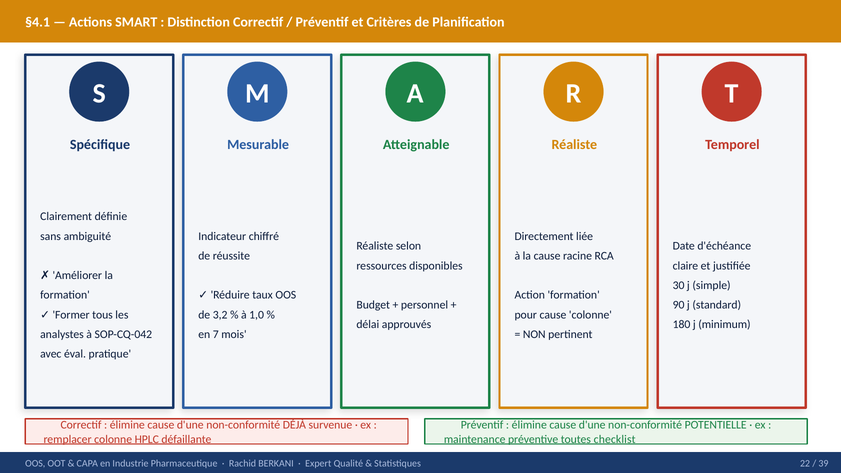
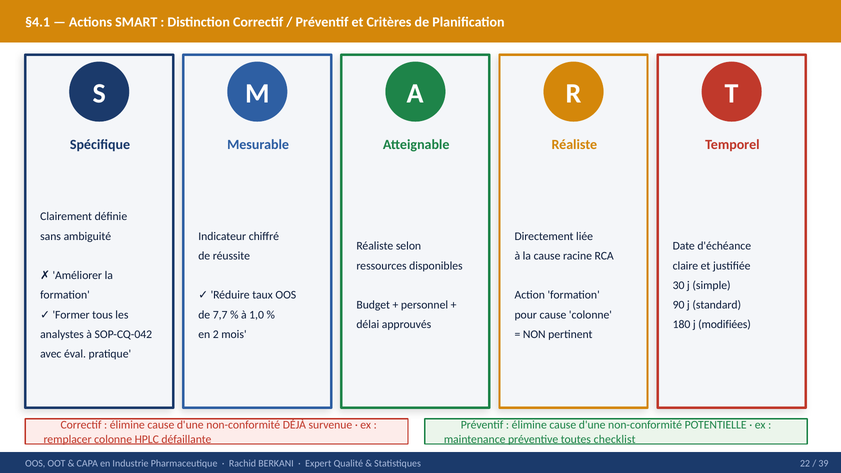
3,2: 3,2 -> 7,7
minimum: minimum -> modifiées
7: 7 -> 2
